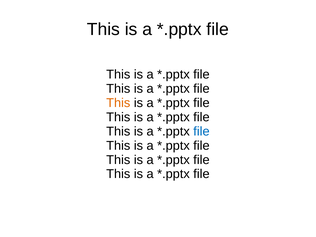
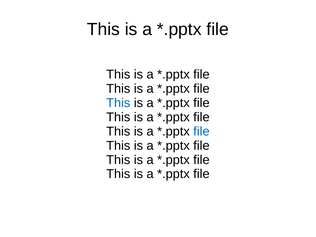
This at (118, 103) colour: orange -> blue
